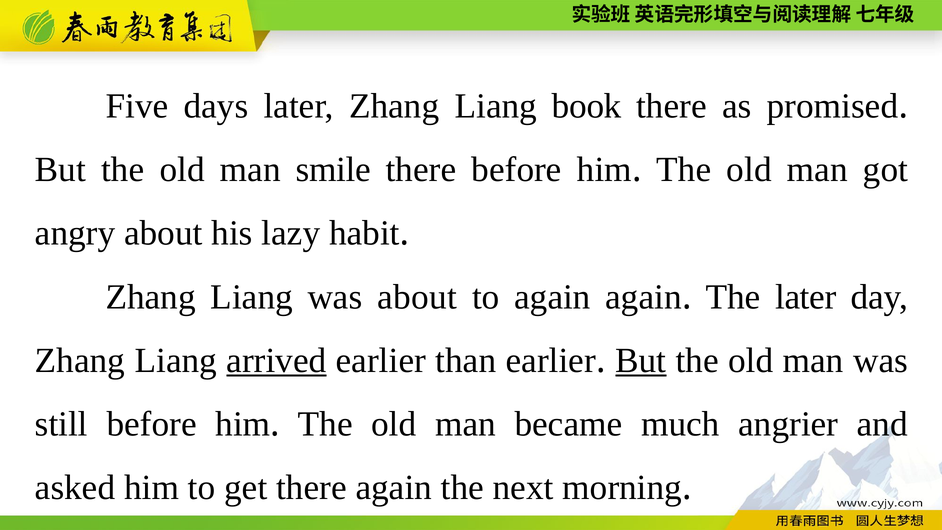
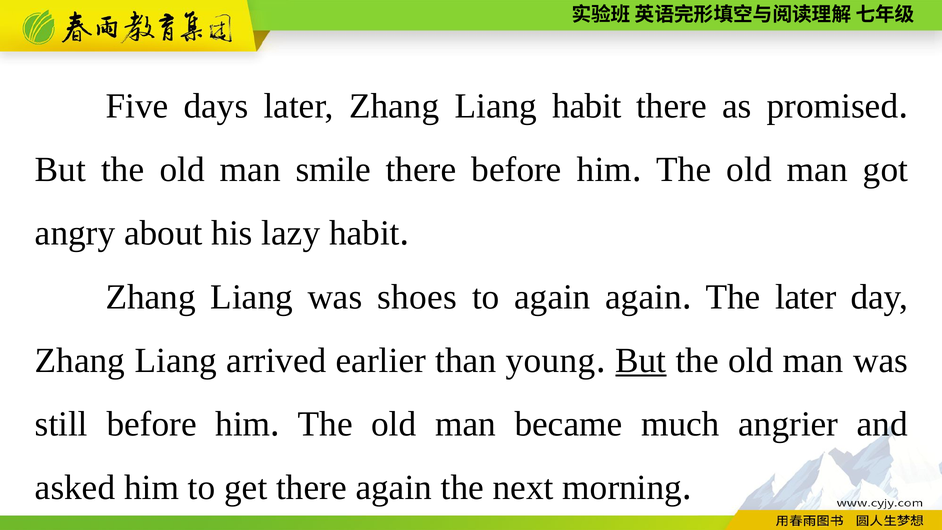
Liang book: book -> habit
was about: about -> shoes
arrived underline: present -> none
than earlier: earlier -> young
